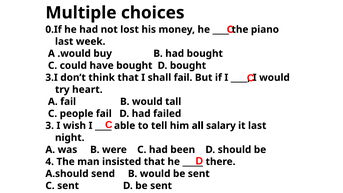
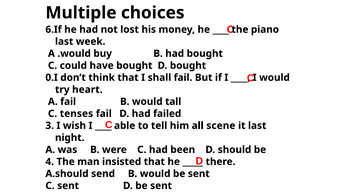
0.If: 0.If -> 6.If
3.I: 3.I -> 0.I
people: people -> tenses
salary: salary -> scene
